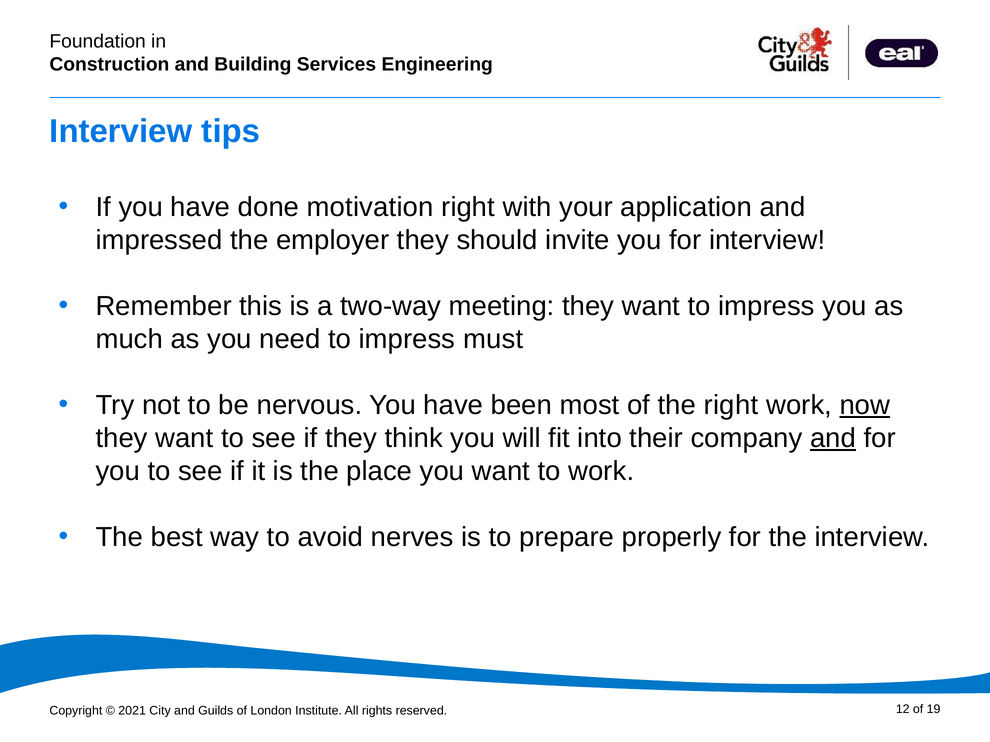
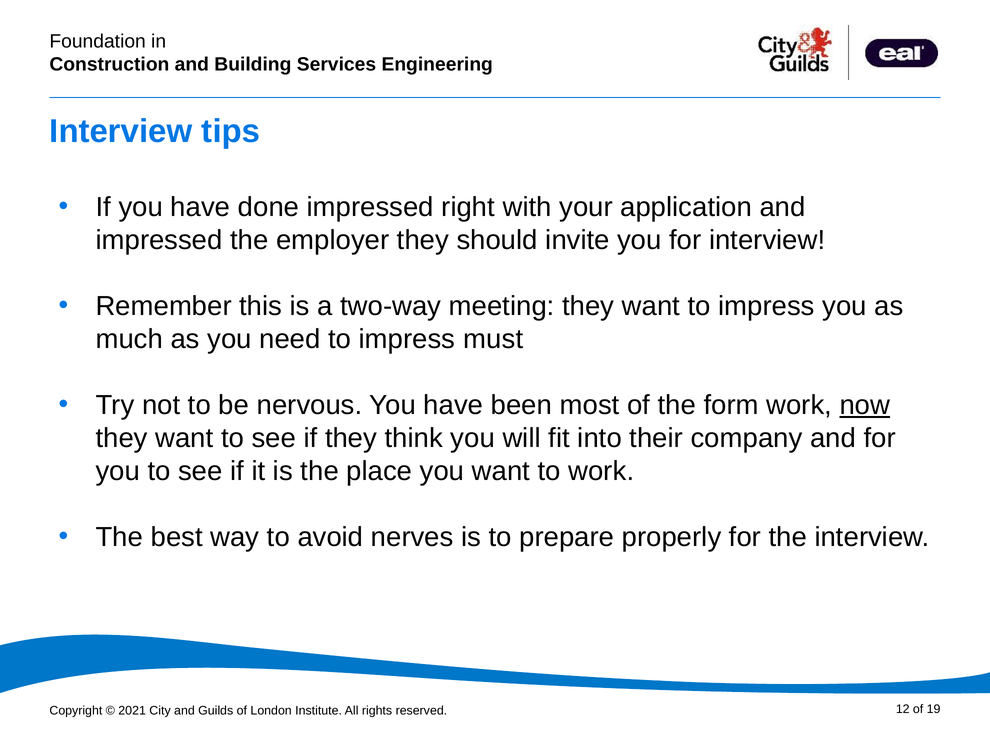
done motivation: motivation -> impressed
the right: right -> form
and at (833, 439) underline: present -> none
